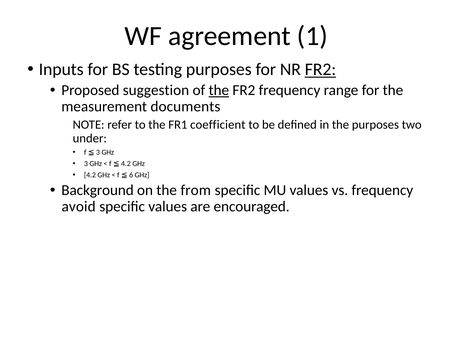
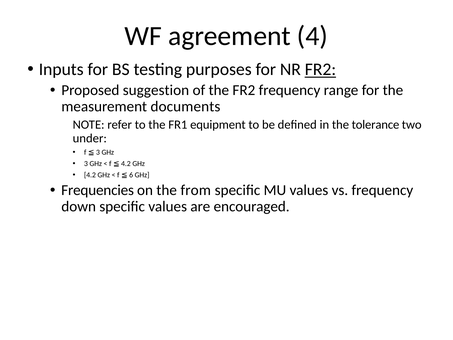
1: 1 -> 4
the at (219, 90) underline: present -> none
coefficient: coefficient -> equipment
the purposes: purposes -> tolerance
Background: Background -> Frequencies
avoid: avoid -> down
